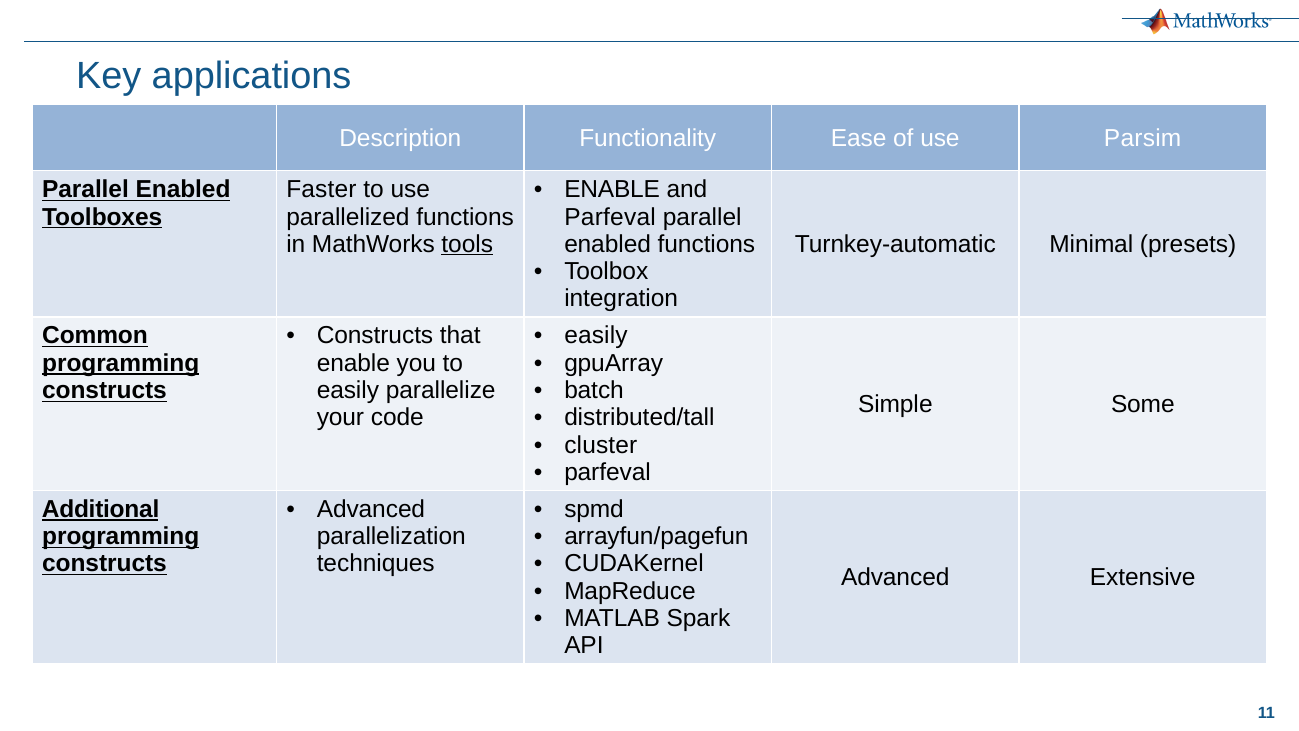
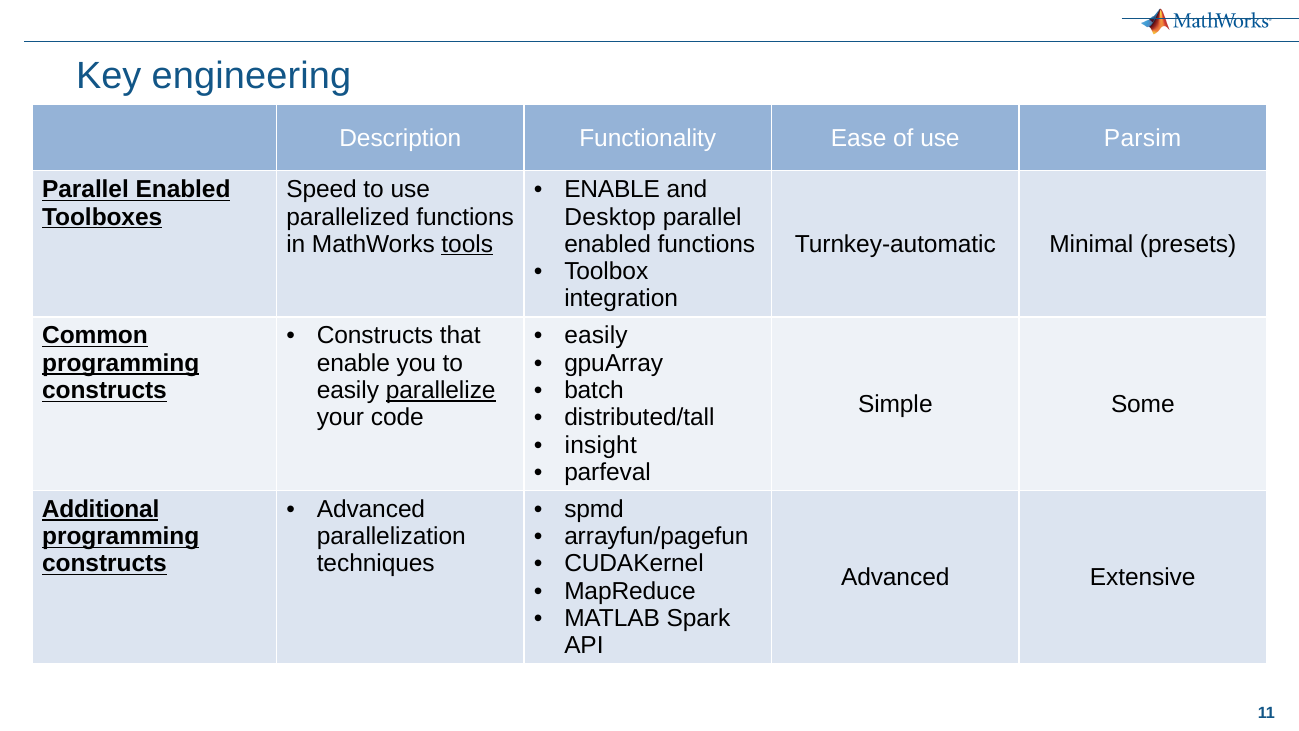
applications: applications -> engineering
Faster: Faster -> Speed
Parfeval at (610, 217): Parfeval -> Desktop
parallelize underline: none -> present
cluster: cluster -> insight
